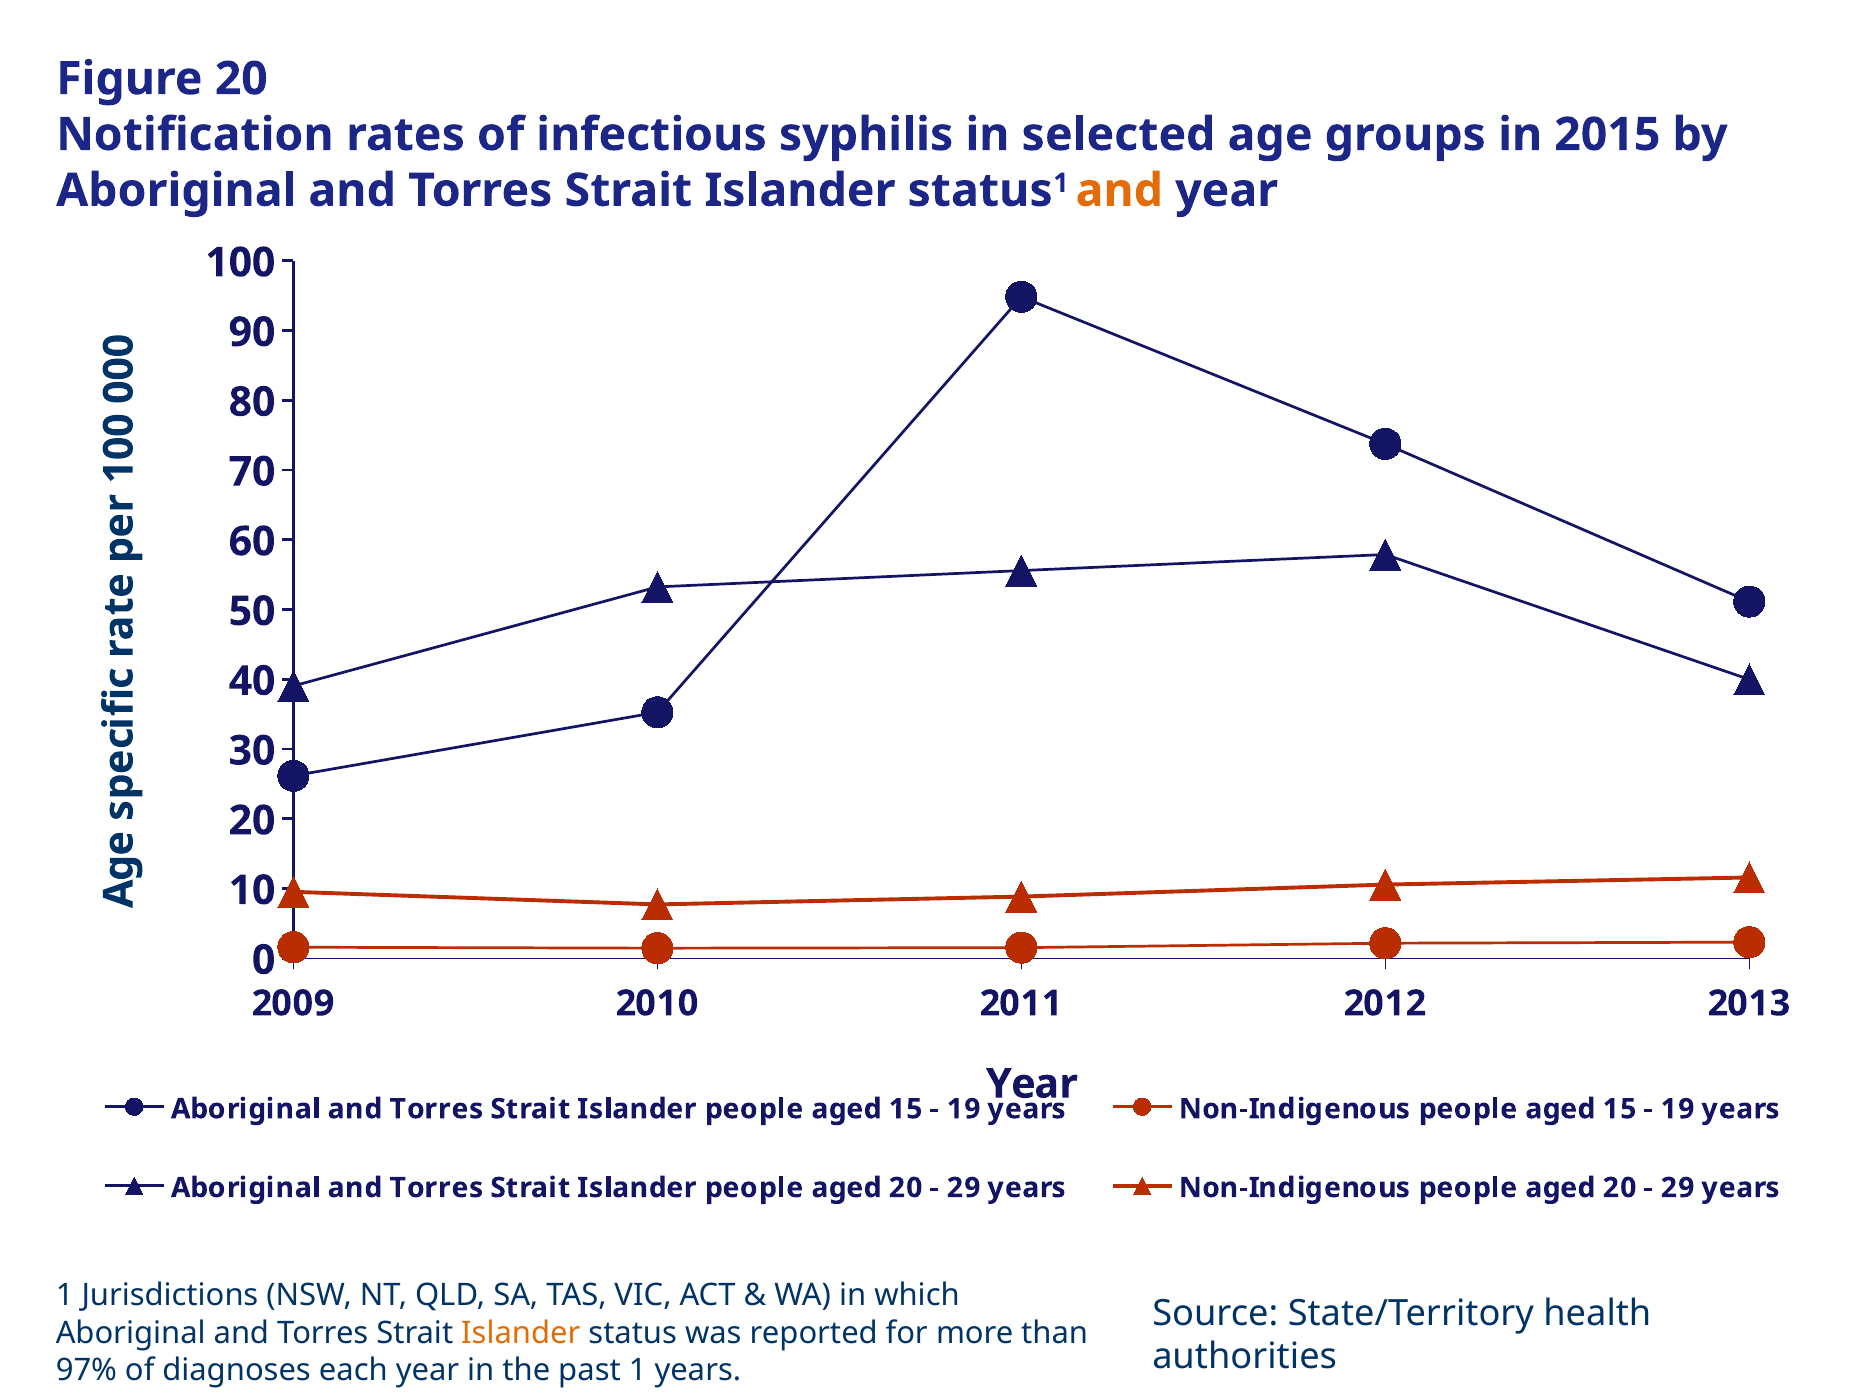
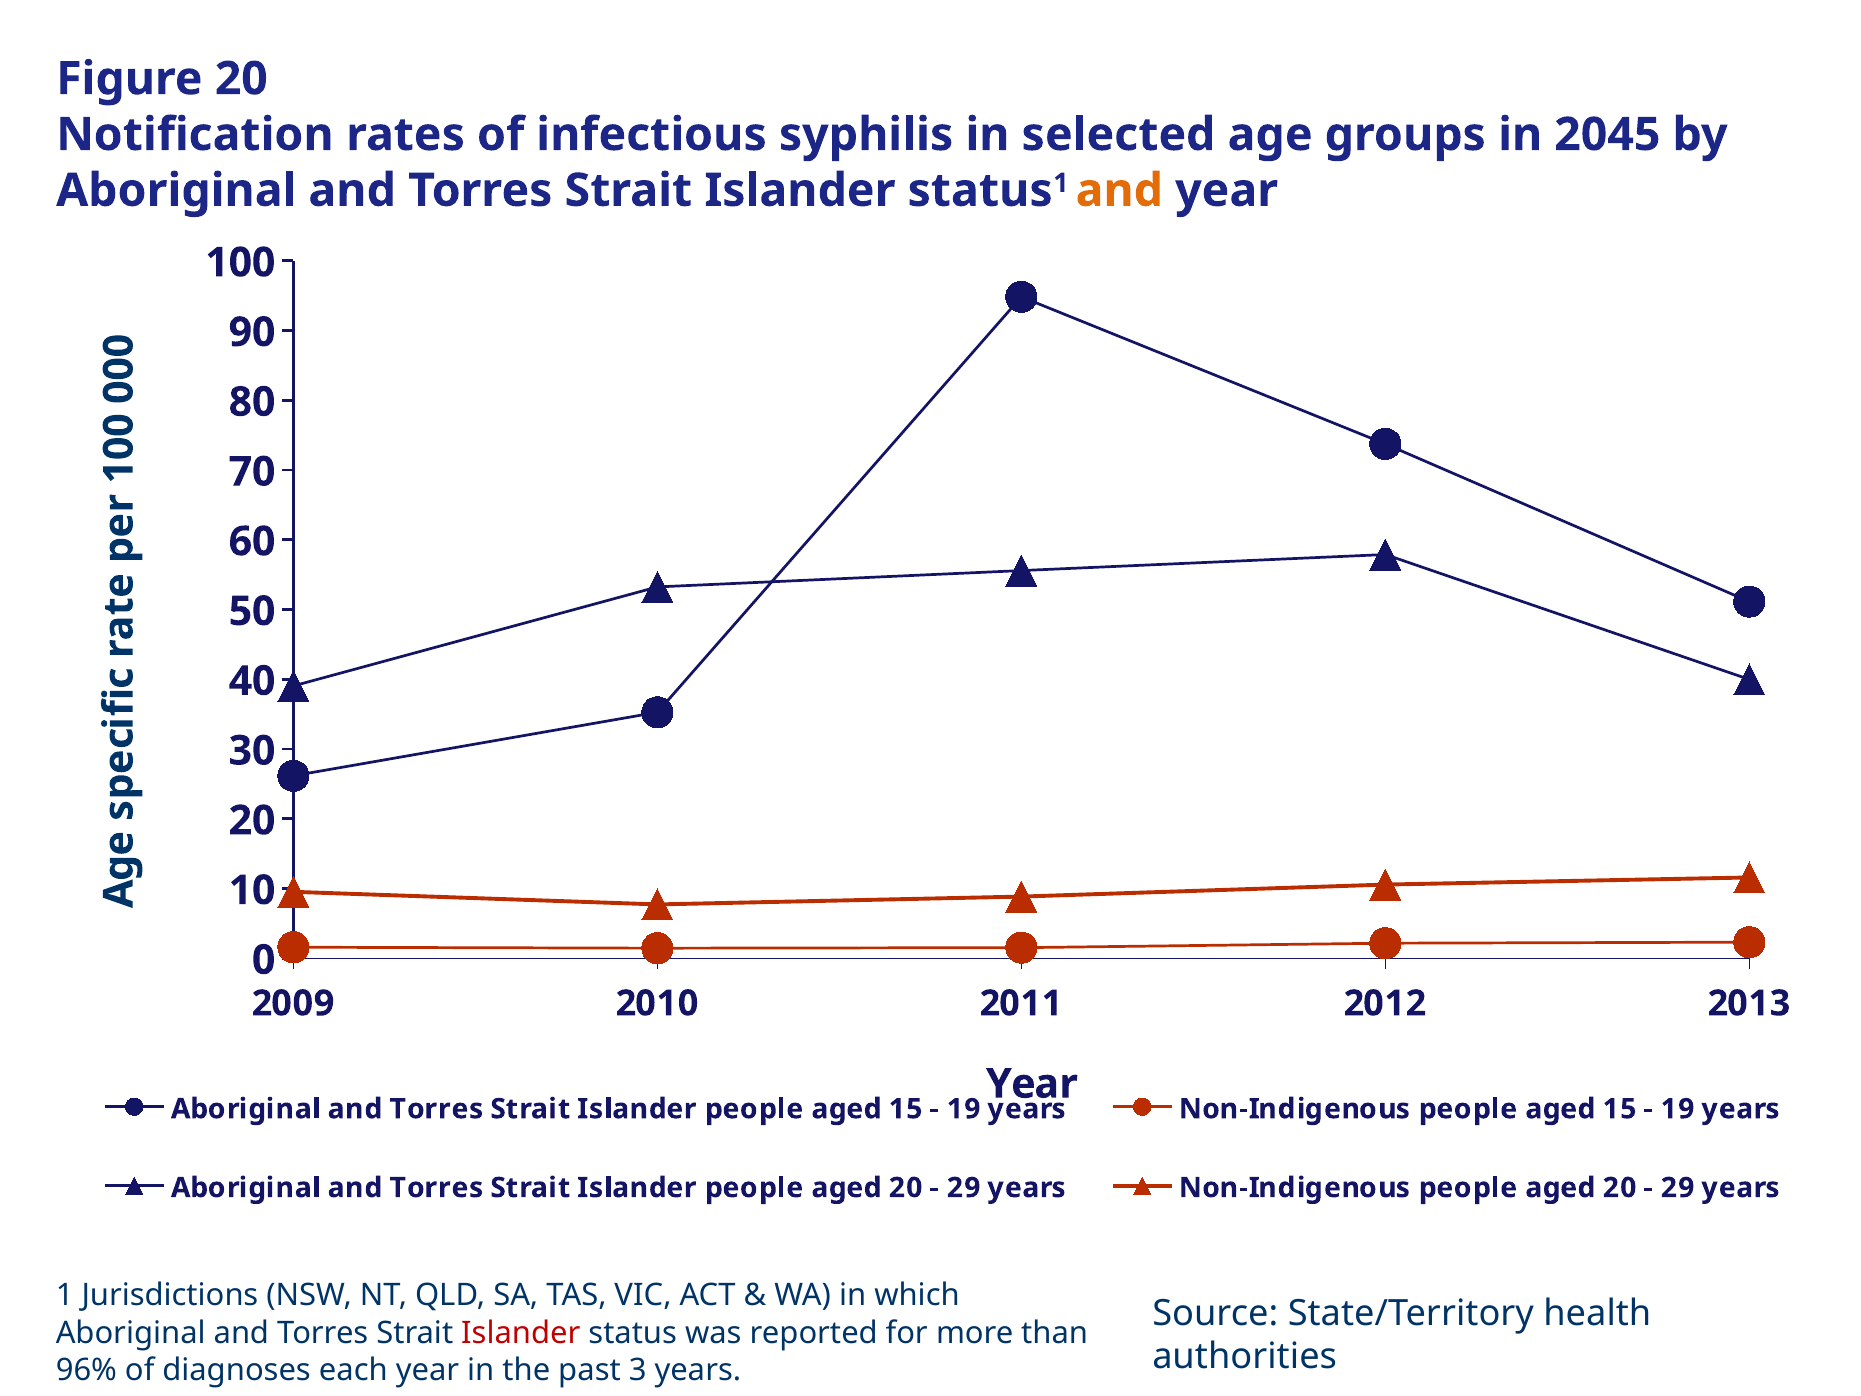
2015: 2015 -> 2045
Islander at (521, 1333) colour: orange -> red
97%: 97% -> 96%
past 1: 1 -> 3
